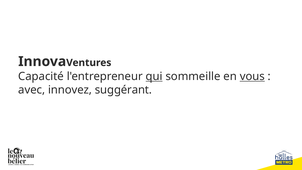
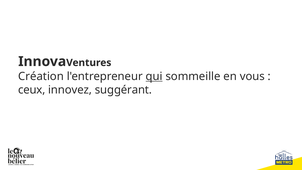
Capacité: Capacité -> Création
vous underline: present -> none
avec: avec -> ceux
